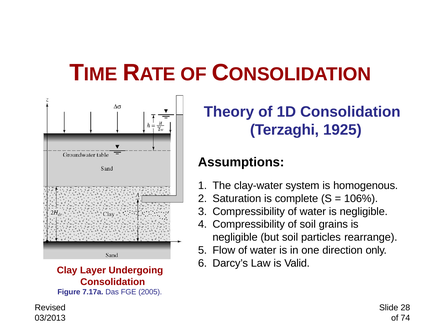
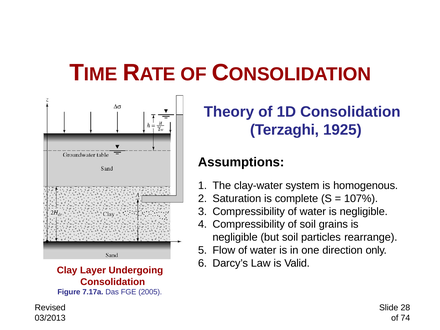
106%: 106% -> 107%
